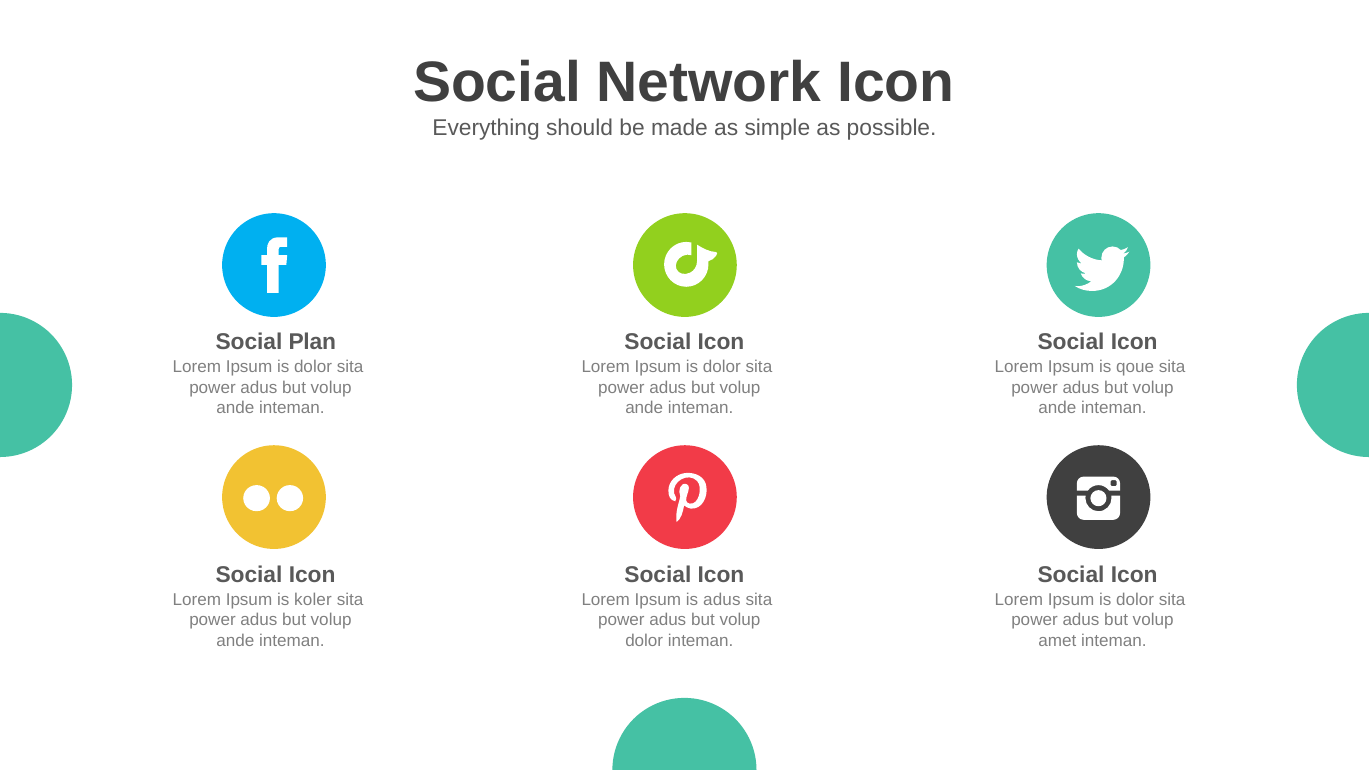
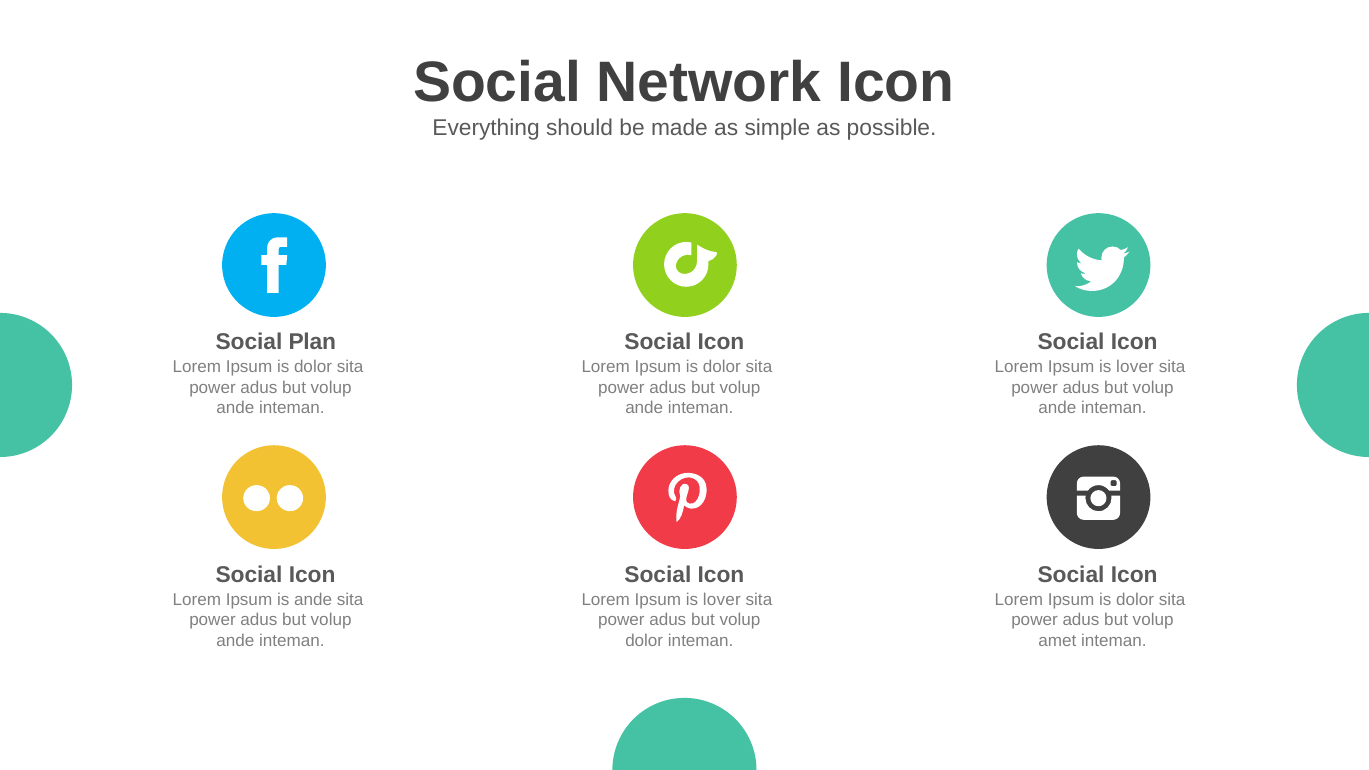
qoue at (1135, 367): qoue -> lover
is koler: koler -> ande
adus at (722, 600): adus -> lover
